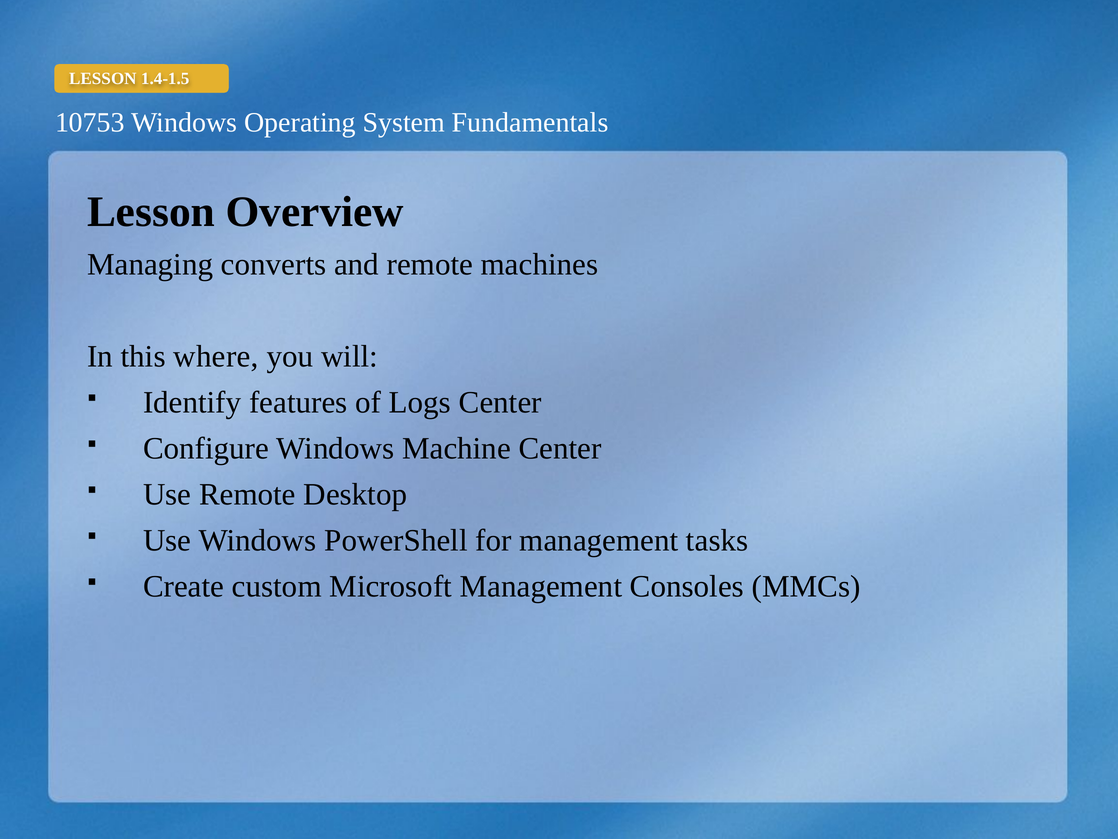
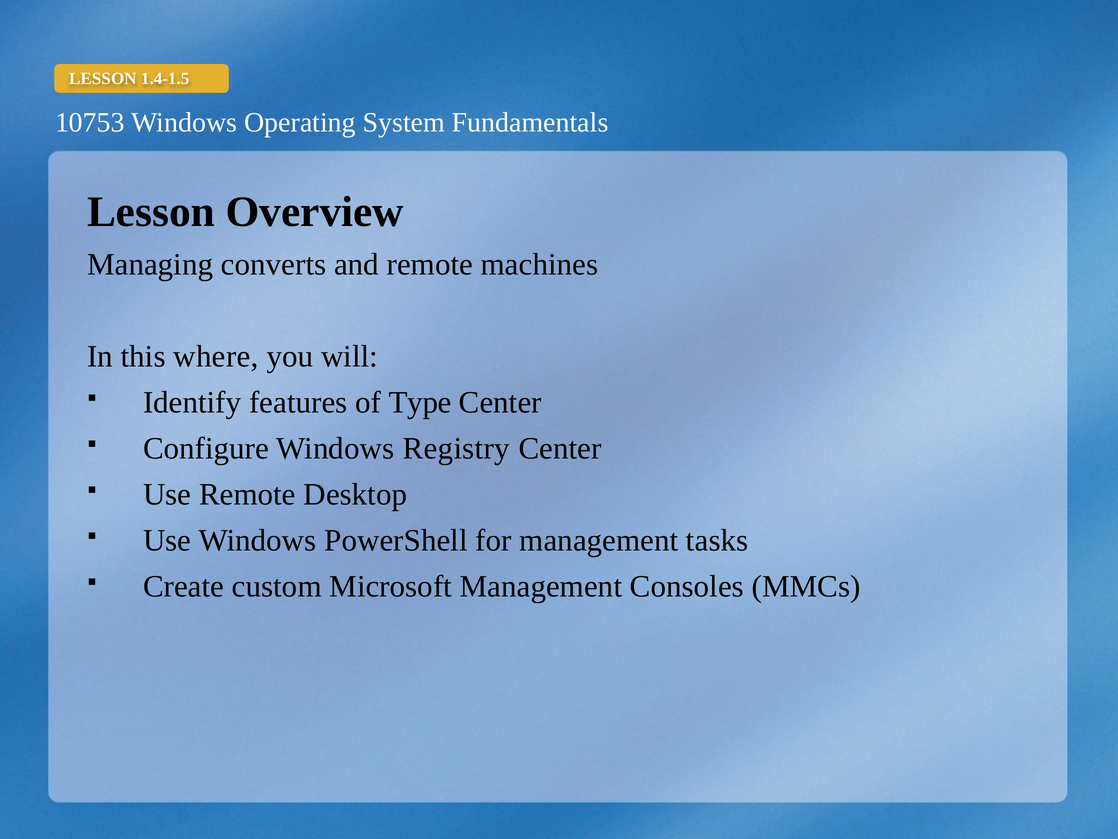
Logs: Logs -> Type
Machine: Machine -> Registry
